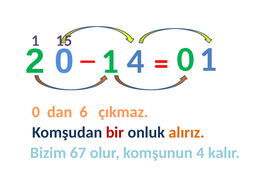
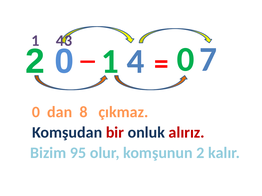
15: 15 -> 43
1 at (208, 59): 1 -> 7
6: 6 -> 8
alırız colour: orange -> red
67: 67 -> 95
komşunun 4: 4 -> 2
